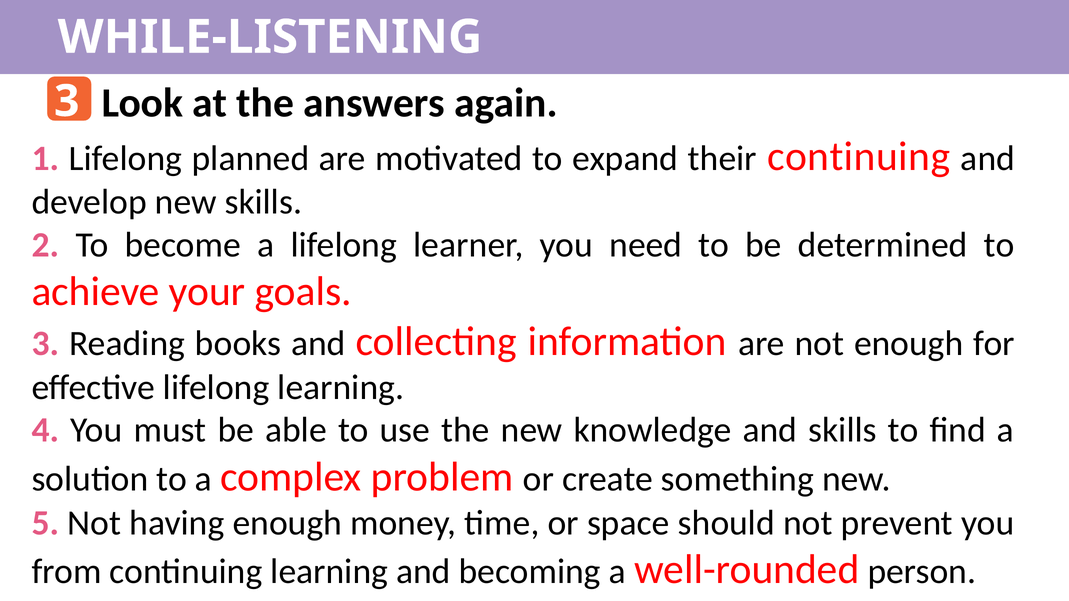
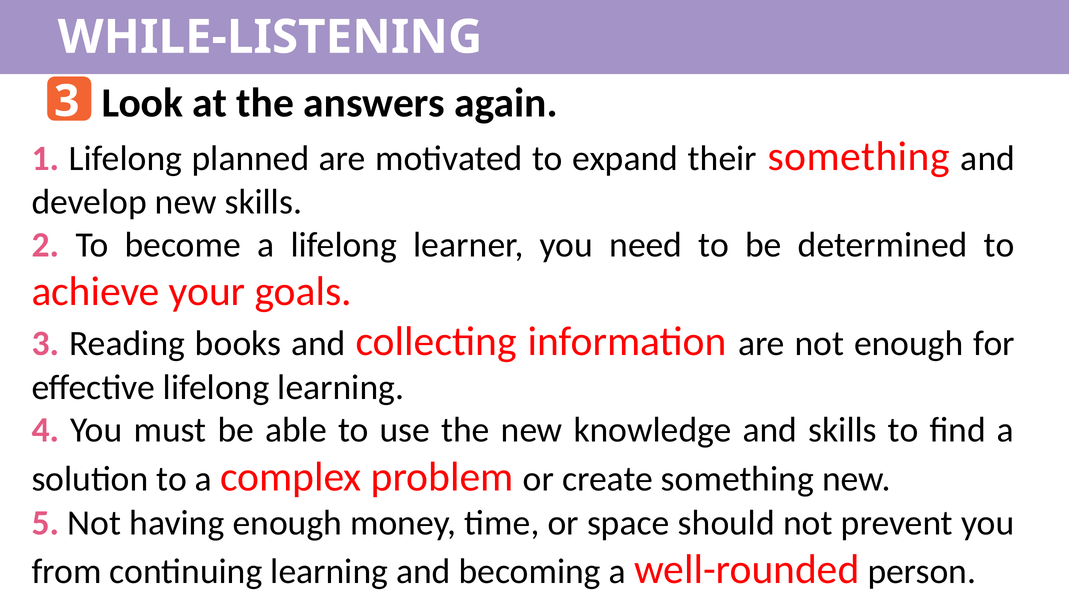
their continuing: continuing -> something
